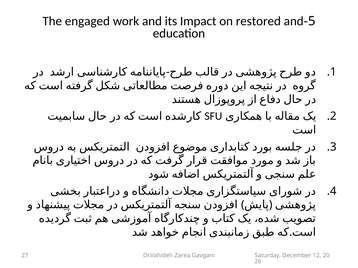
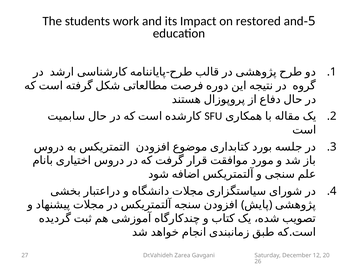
engaged: engaged -> students
